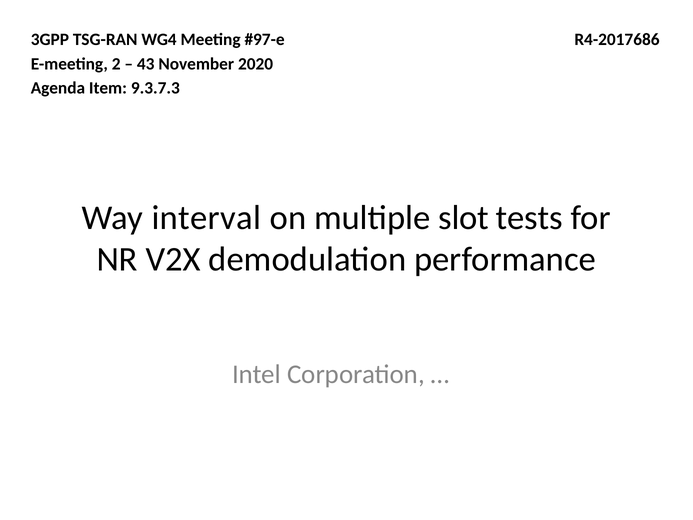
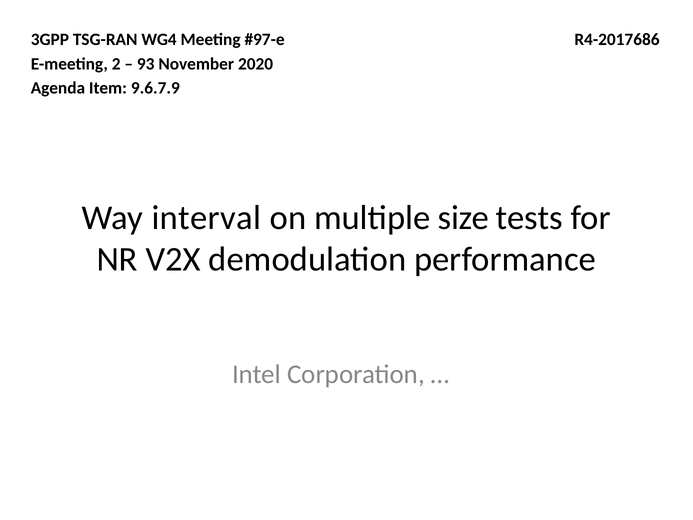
43: 43 -> 93
9.3.7.3: 9.3.7.3 -> 9.6.7.9
slot: slot -> size
